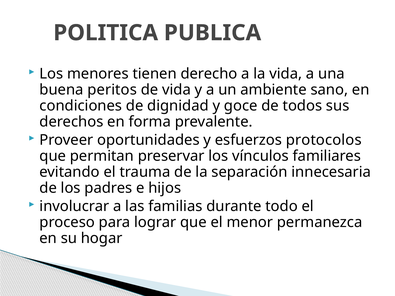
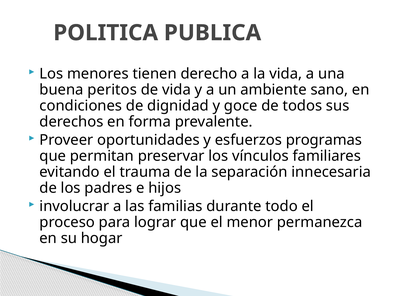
protocolos: protocolos -> programas
